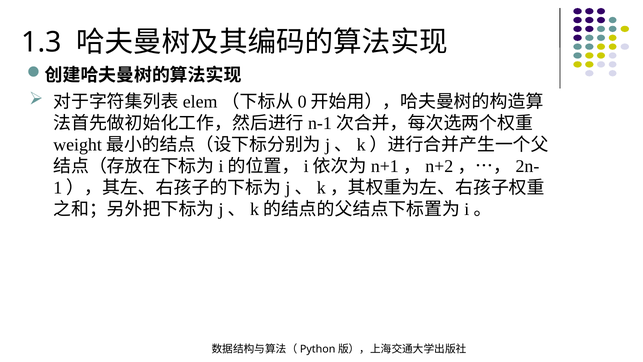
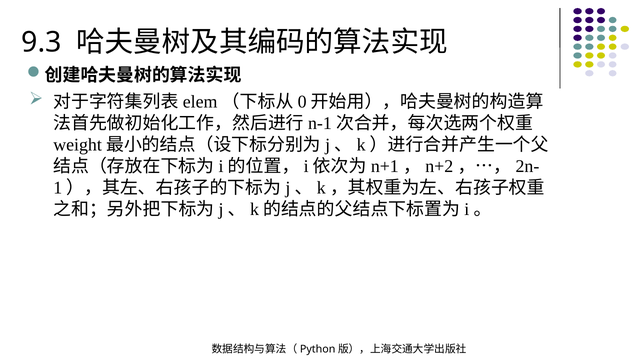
1.3: 1.3 -> 9.3
